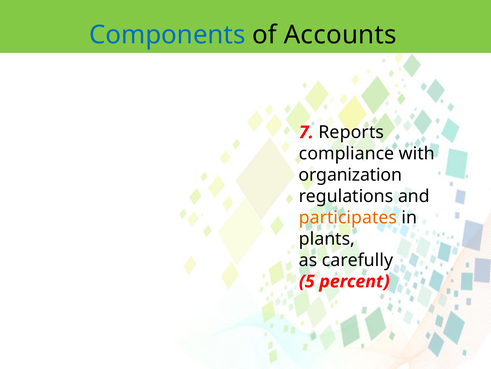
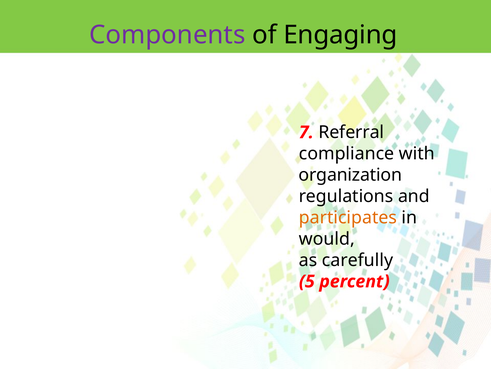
Components colour: blue -> purple
Accounts: Accounts -> Engaging
Reports: Reports -> Referral
plants: plants -> would
